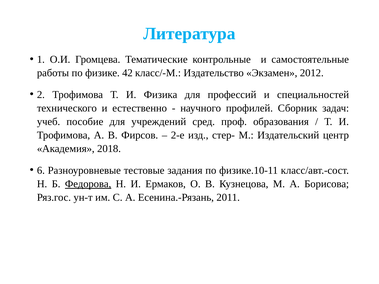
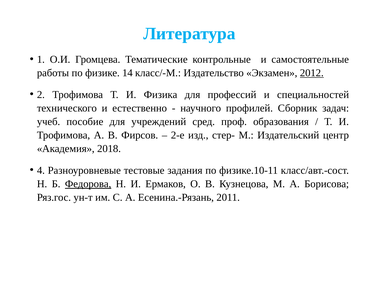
42: 42 -> 14
2012 underline: none -> present
6: 6 -> 4
